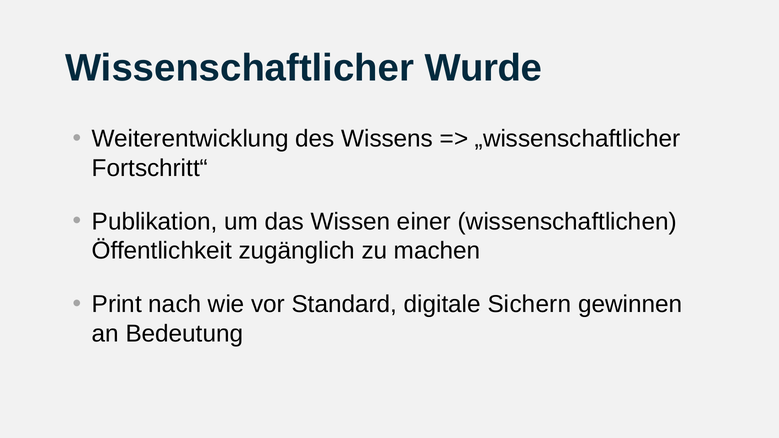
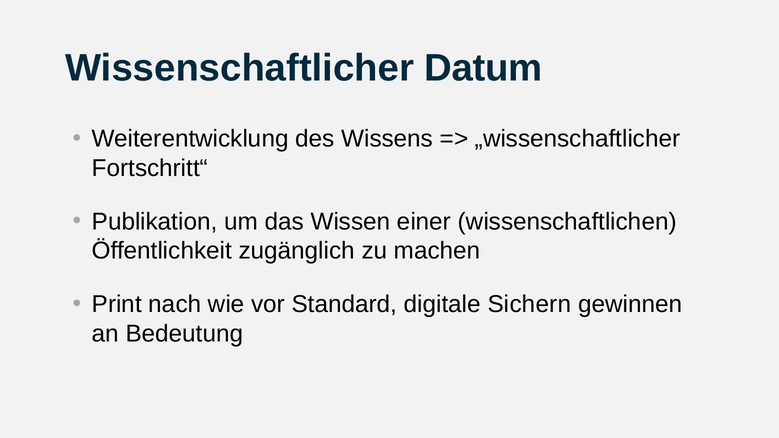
Wurde: Wurde -> Datum
